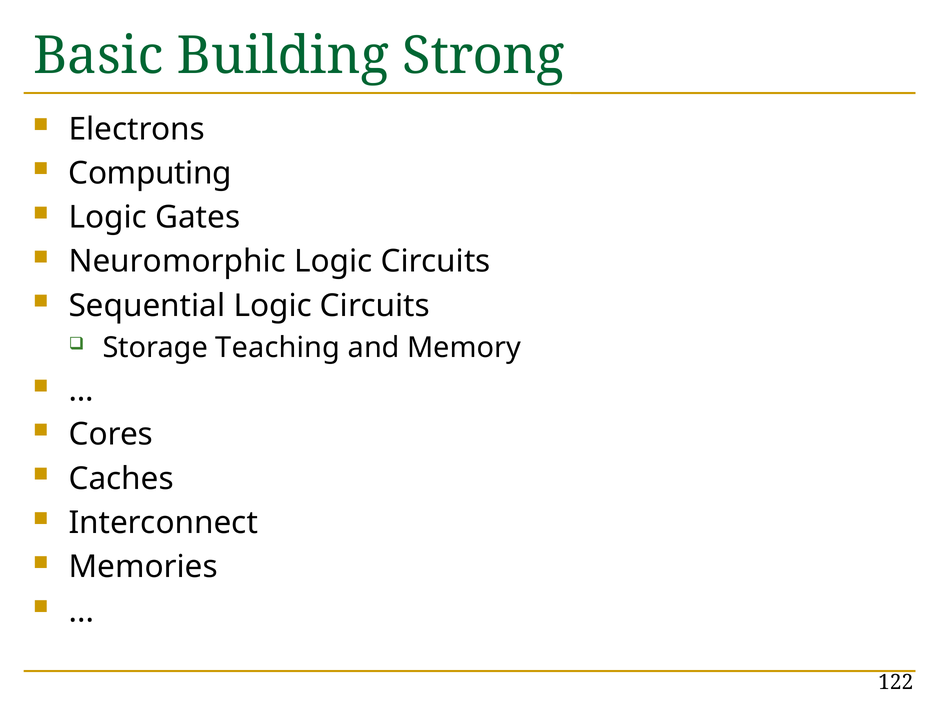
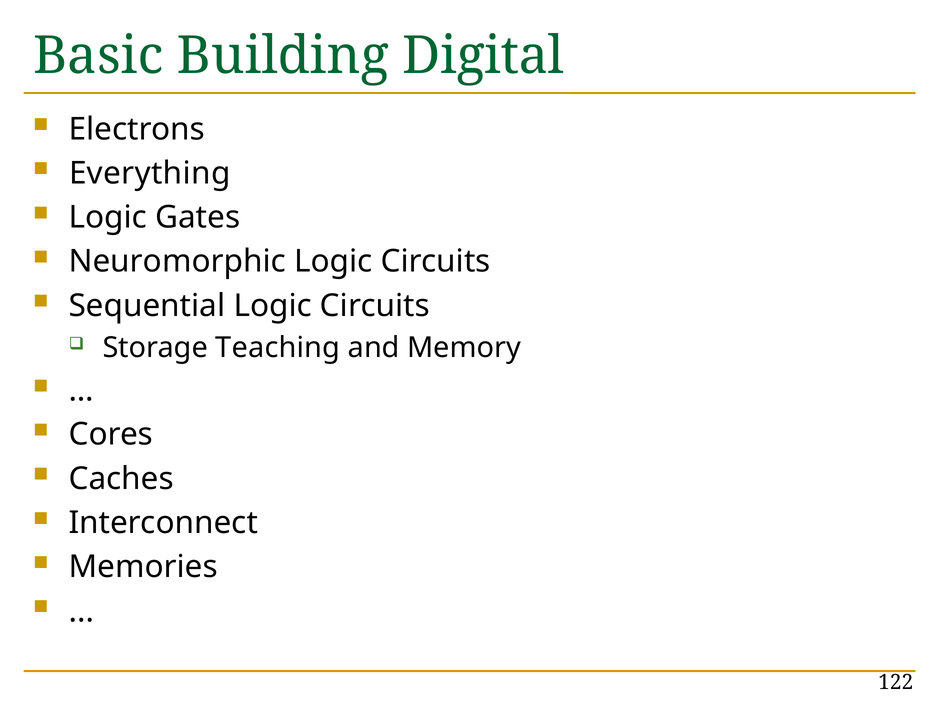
Strong: Strong -> Digital
Computing: Computing -> Everything
